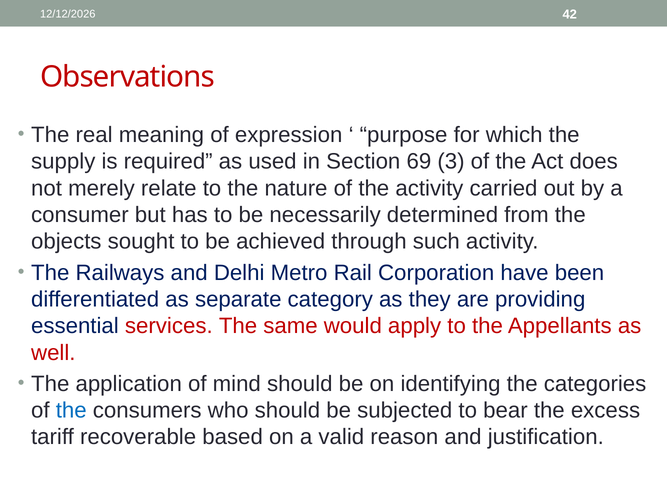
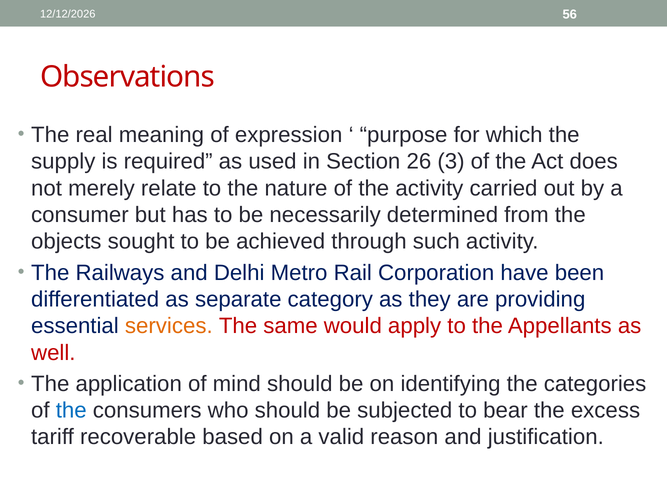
42: 42 -> 56
69: 69 -> 26
services colour: red -> orange
